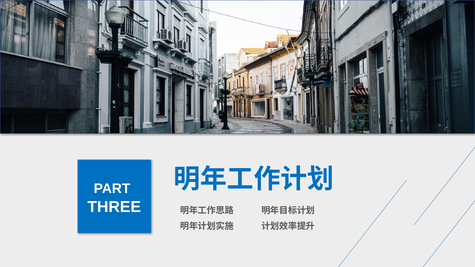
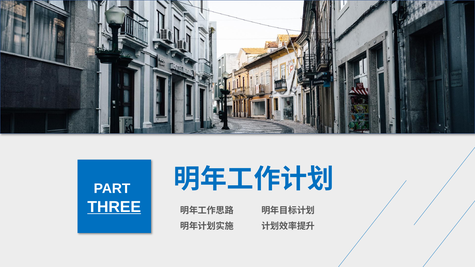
THREE underline: none -> present
